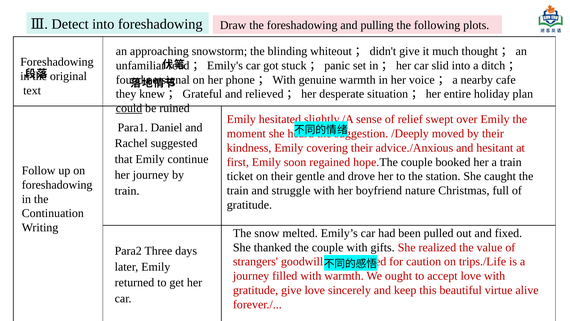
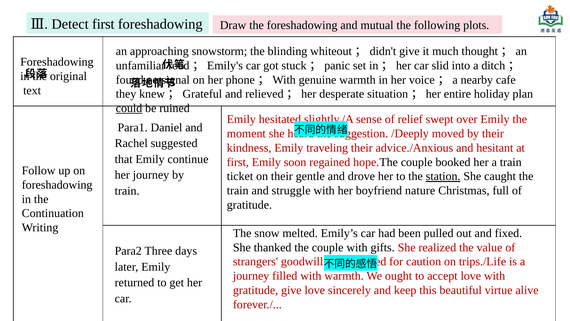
Detect into: into -> first
pulling: pulling -> mutual
covering: covering -> traveling
station underline: none -> present
